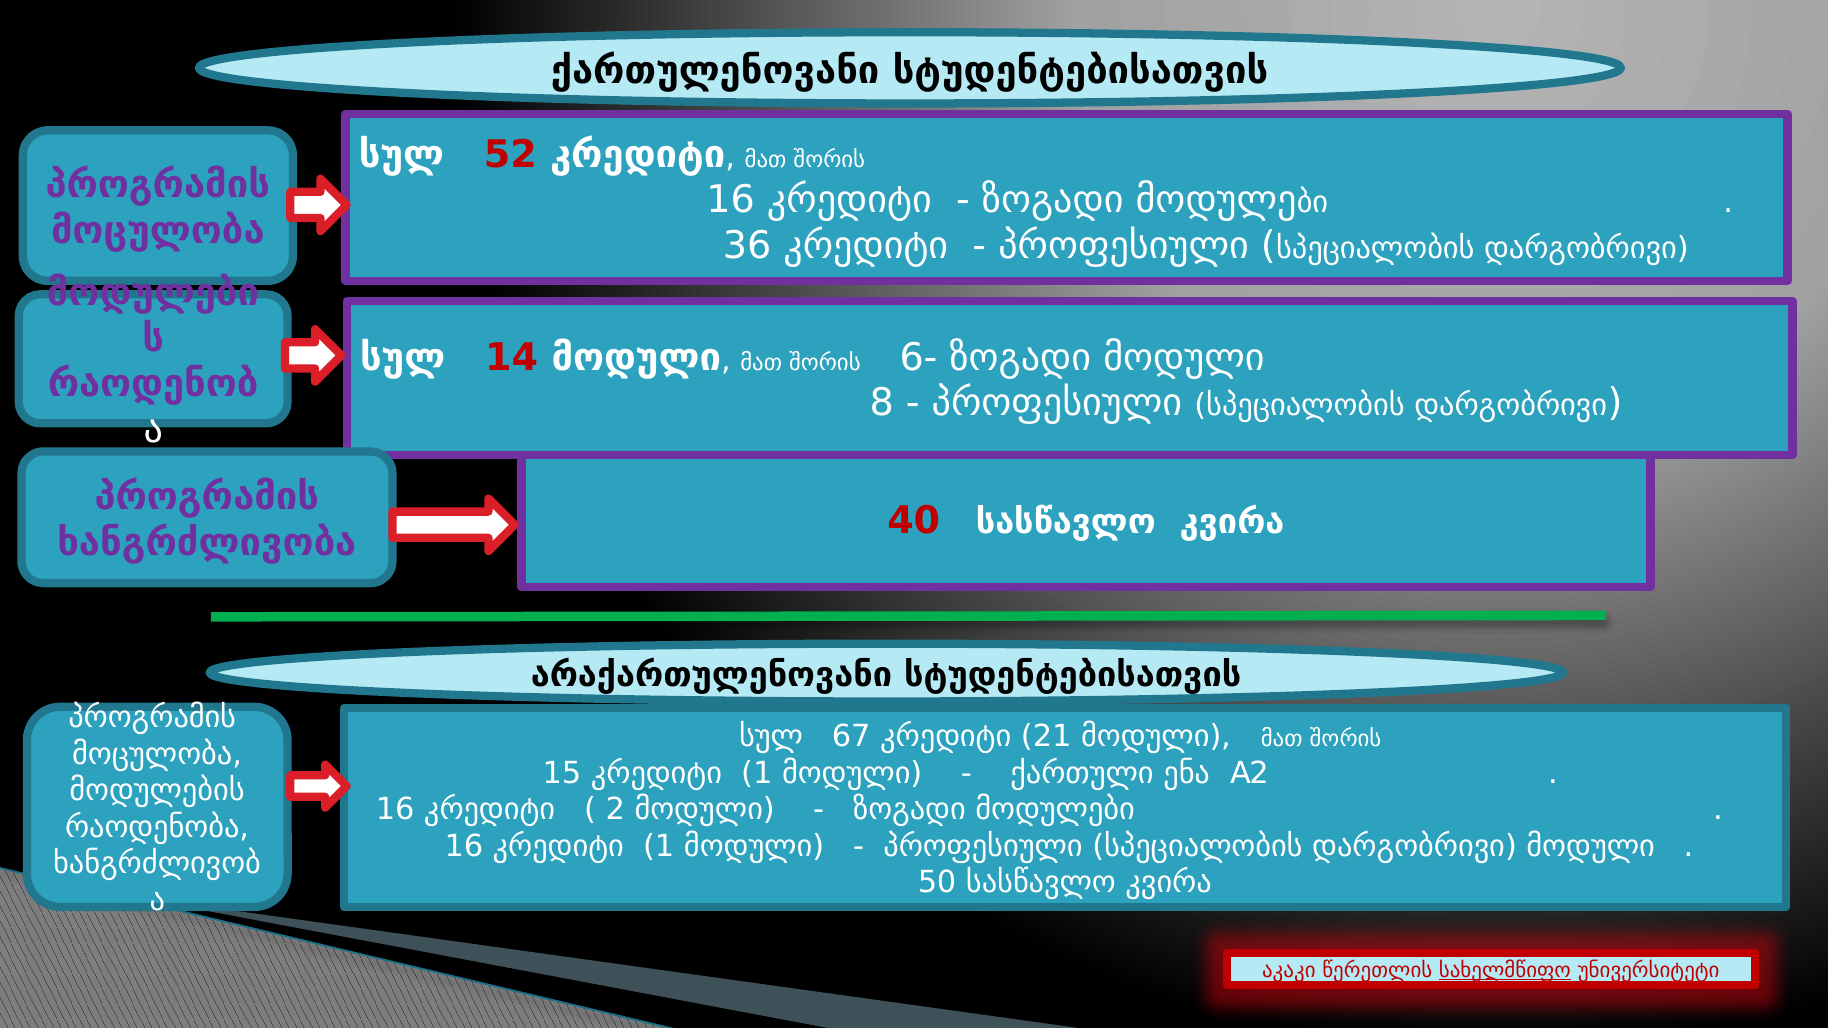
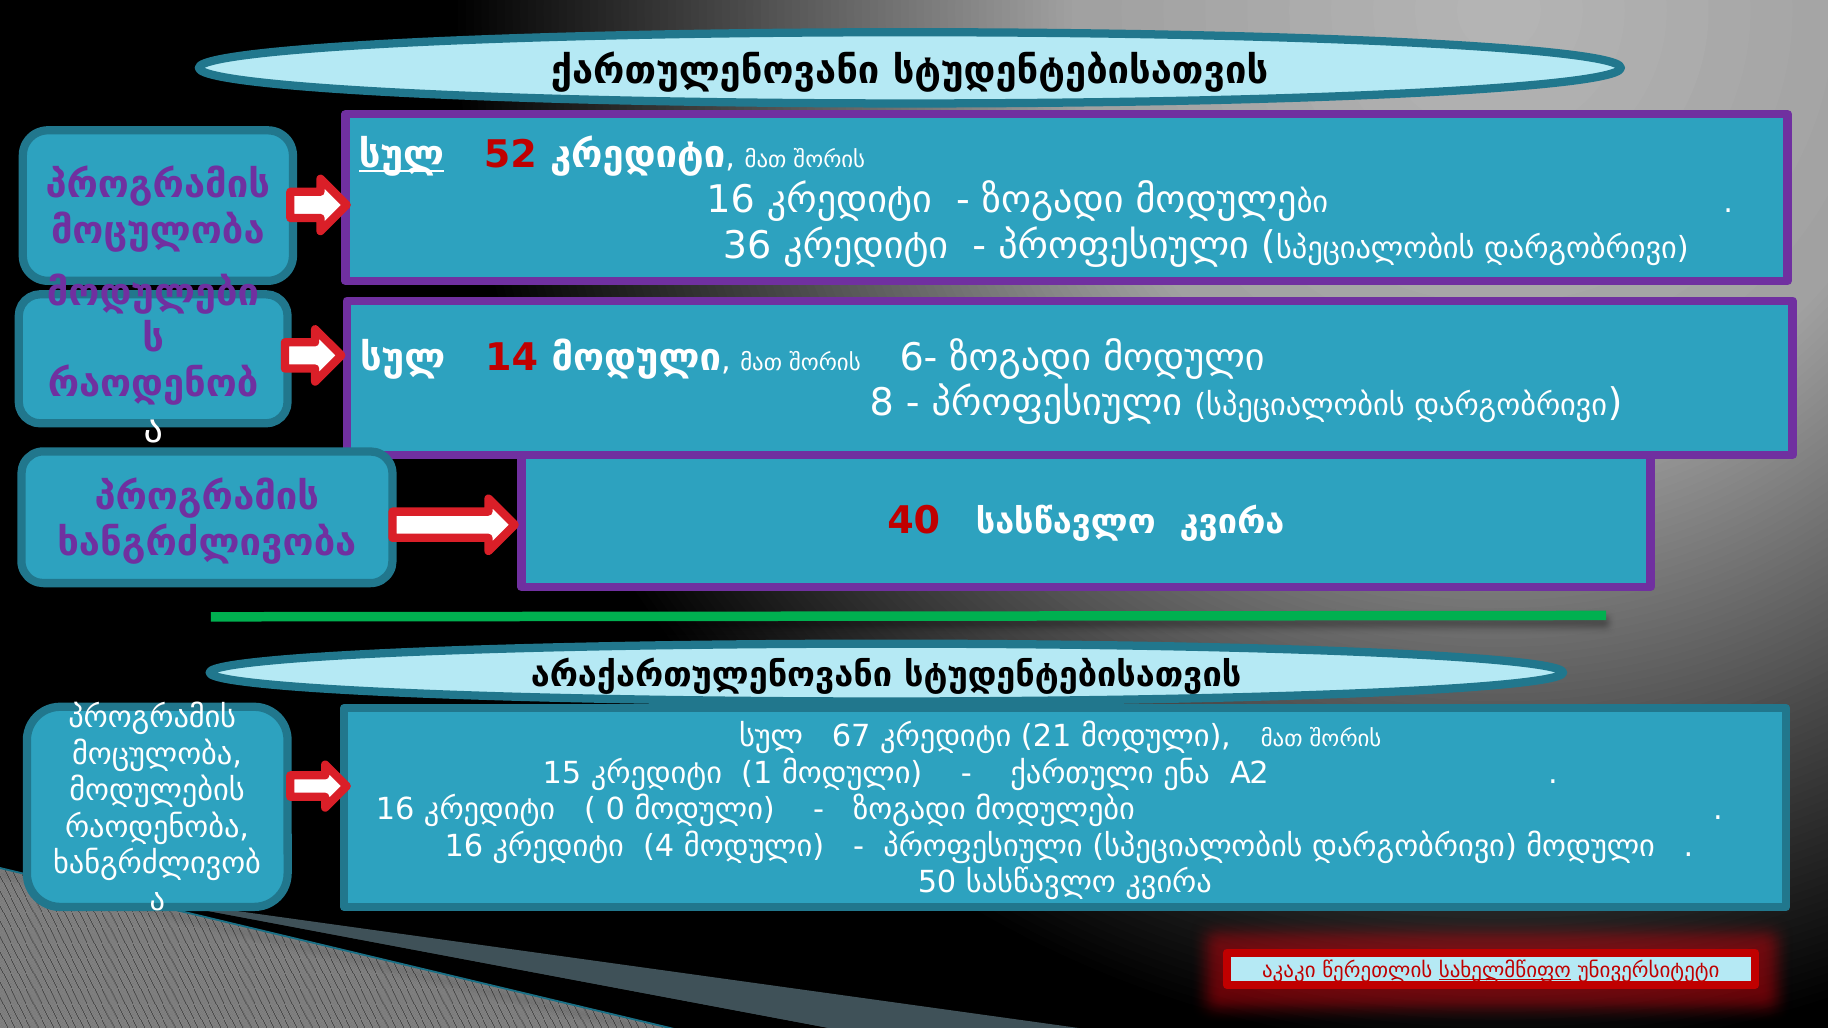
სულ at (401, 155) underline: none -> present
2: 2 -> 0
16 კრედიტი 1: 1 -> 4
